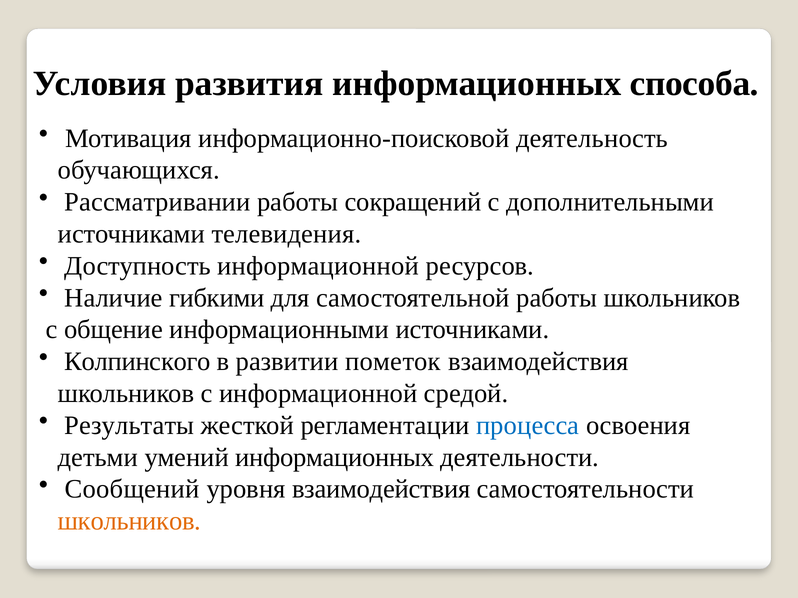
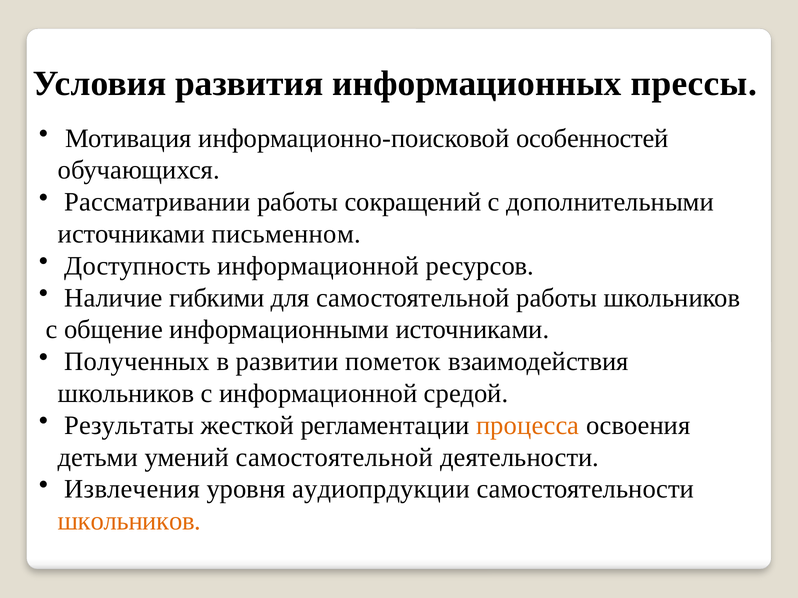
способа: способа -> прессы
деятельность: деятельность -> особенностей
телевидения: телевидения -> письменном
Колпинского: Колпинского -> Полученных
процесса colour: blue -> orange
умений информационных: информационных -> самостоятельной
Сообщений: Сообщений -> Извлечения
уровня взаимодействия: взаимодействия -> аудиопрдукции
